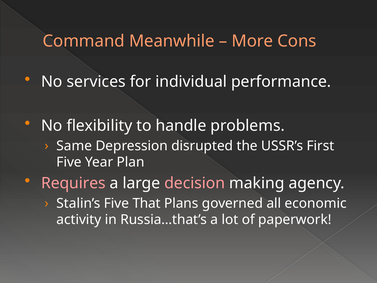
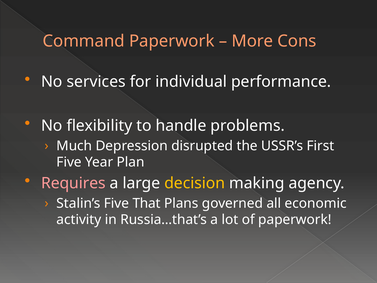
Command Meanwhile: Meanwhile -> Paperwork
Same: Same -> Much
decision colour: pink -> yellow
